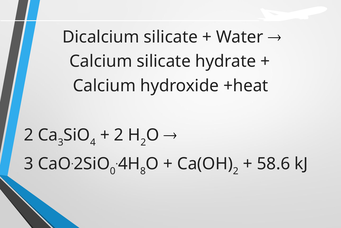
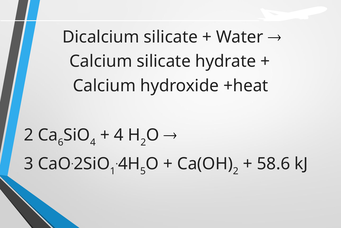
3 at (61, 142): 3 -> 6
2 at (119, 135): 2 -> 4
0: 0 -> 1
8: 8 -> 5
